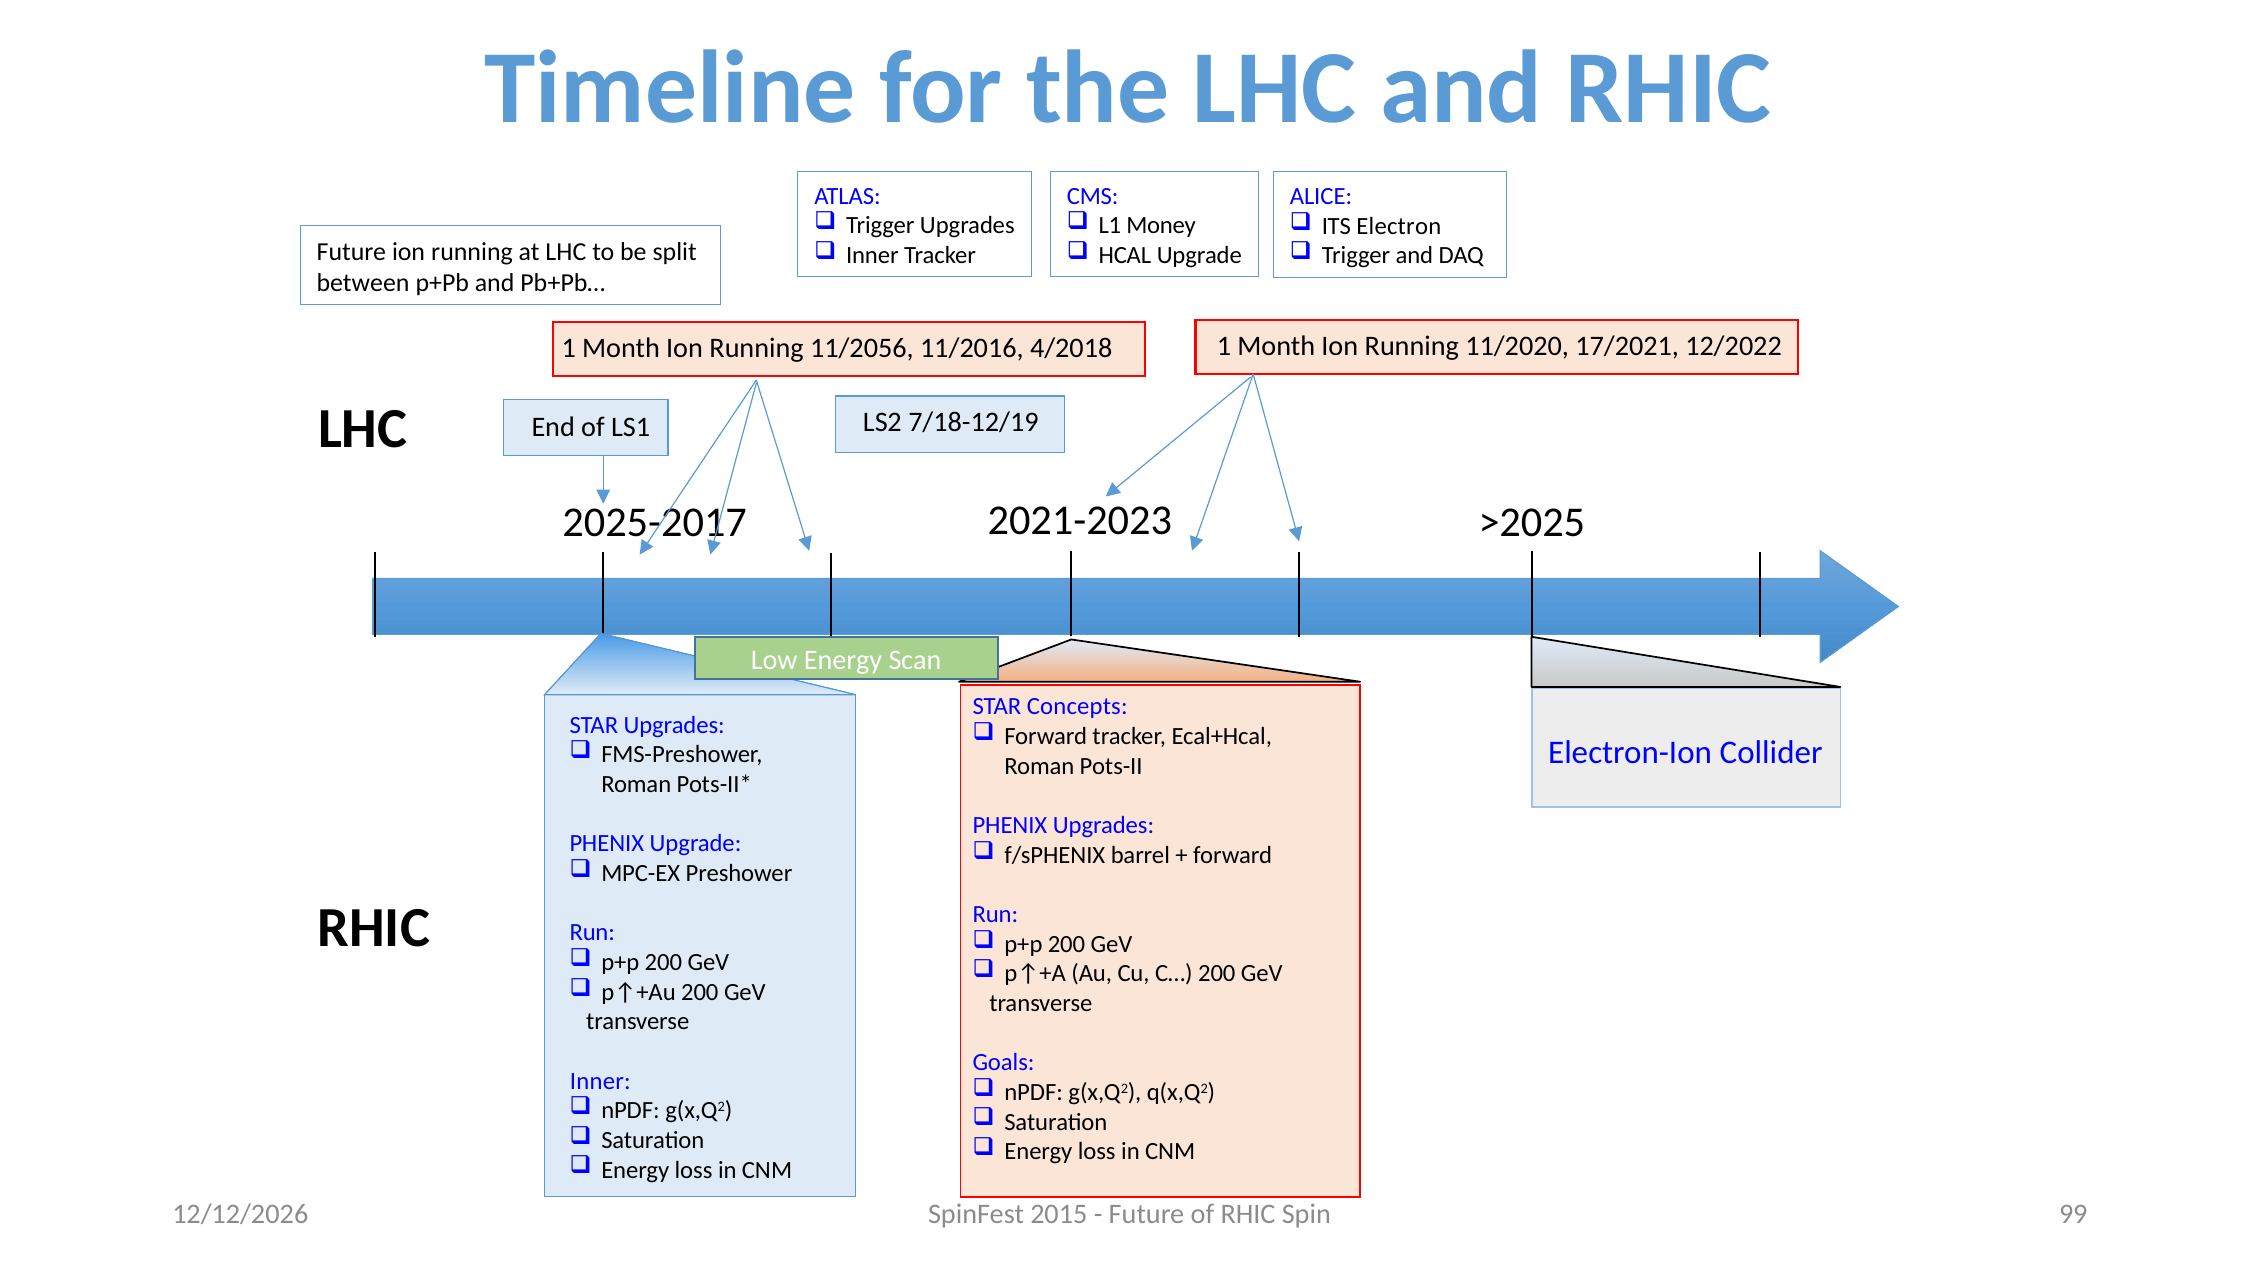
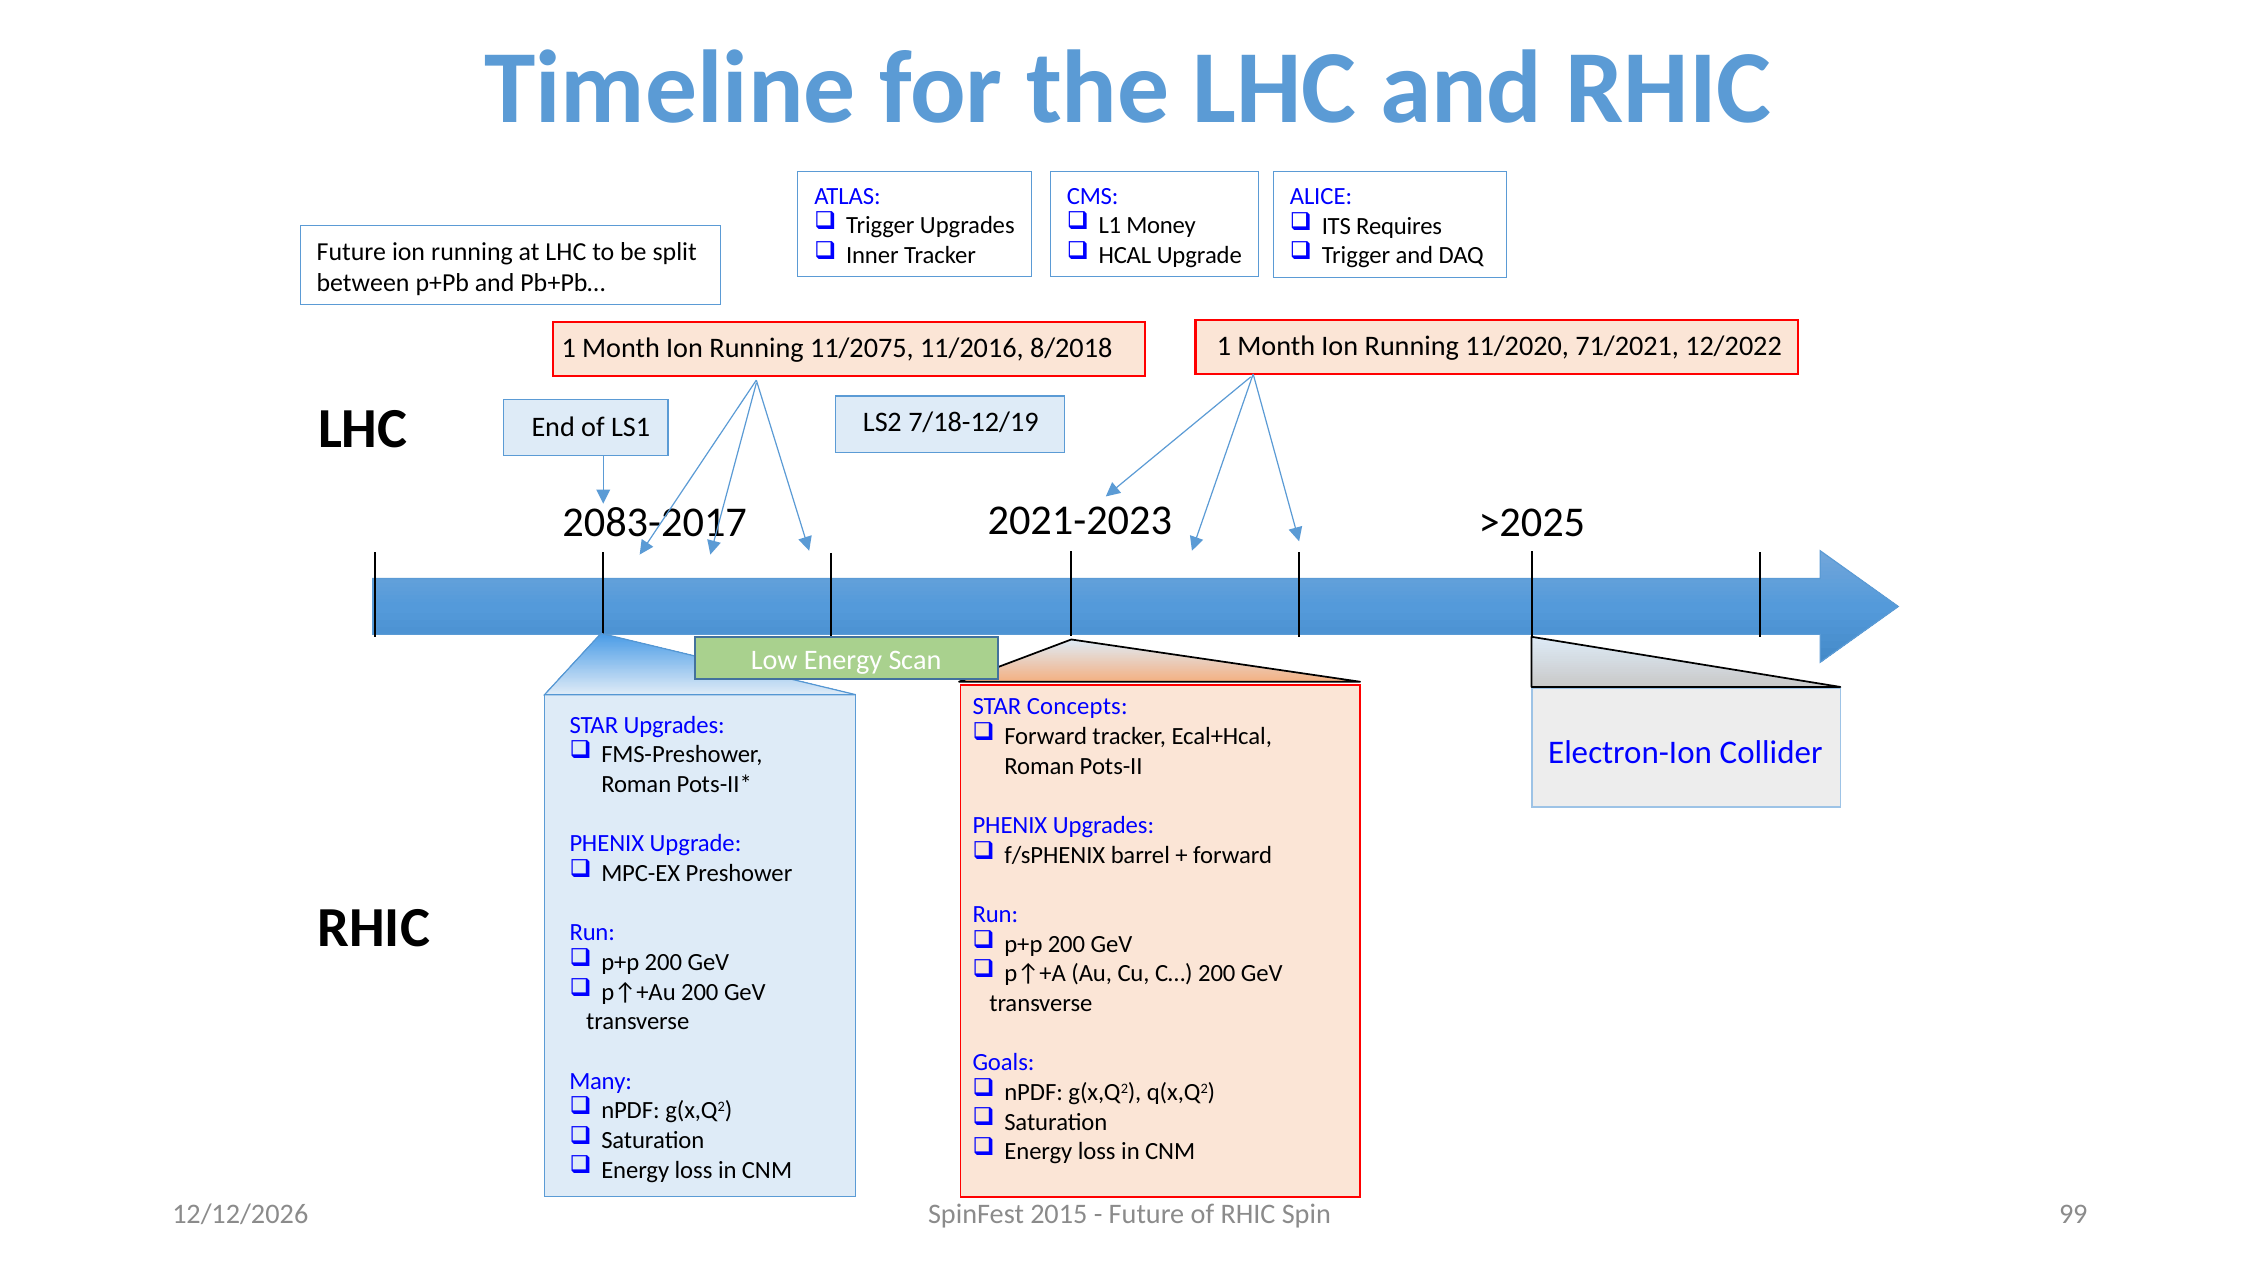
Electron: Electron -> Requires
17/2021: 17/2021 -> 71/2021
11/2056: 11/2056 -> 11/2075
4/2018: 4/2018 -> 8/2018
2025-2017: 2025-2017 -> 2083-2017
Inner at (600, 1080): Inner -> Many
